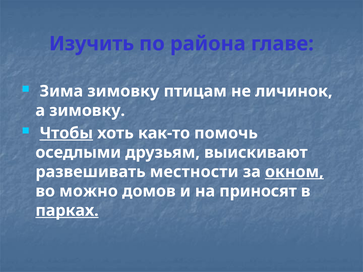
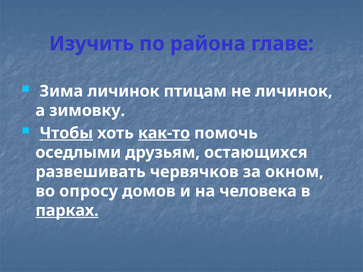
Зима зимовку: зимовку -> личинок
как-то underline: none -> present
выискивают: выискивают -> остающихся
местности: местности -> червячков
окном underline: present -> none
можно: можно -> опросу
приносят: приносят -> человека
